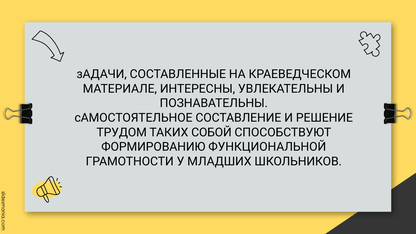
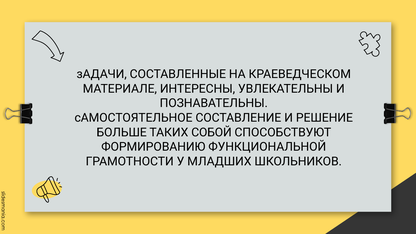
ТРУДОМ: ТРУДОМ -> БОЛЬШЕ
